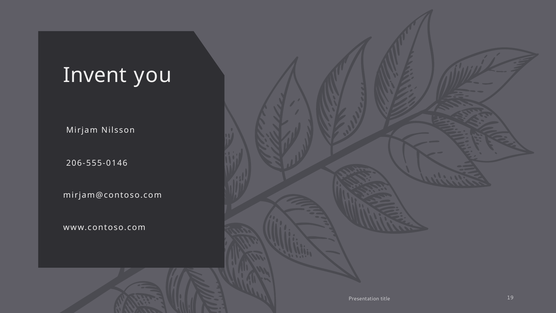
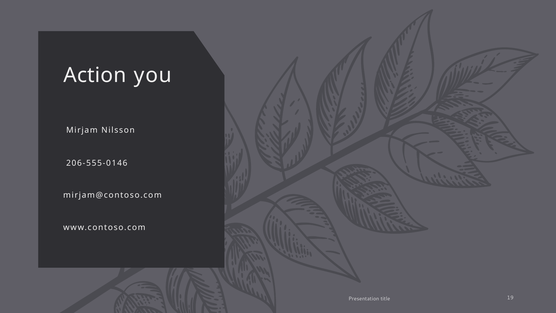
Invent: Invent -> Action
